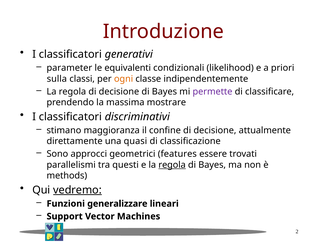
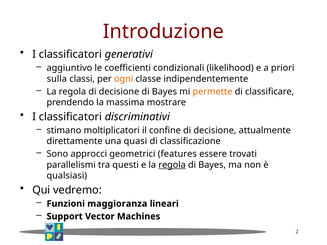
parameter: parameter -> aggiuntivo
equivalenti: equivalenti -> coefficienti
permette colour: purple -> orange
maggioranza: maggioranza -> moltiplicatori
methods: methods -> qualsiasi
vedremo underline: present -> none
generalizzare: generalizzare -> maggioranza
